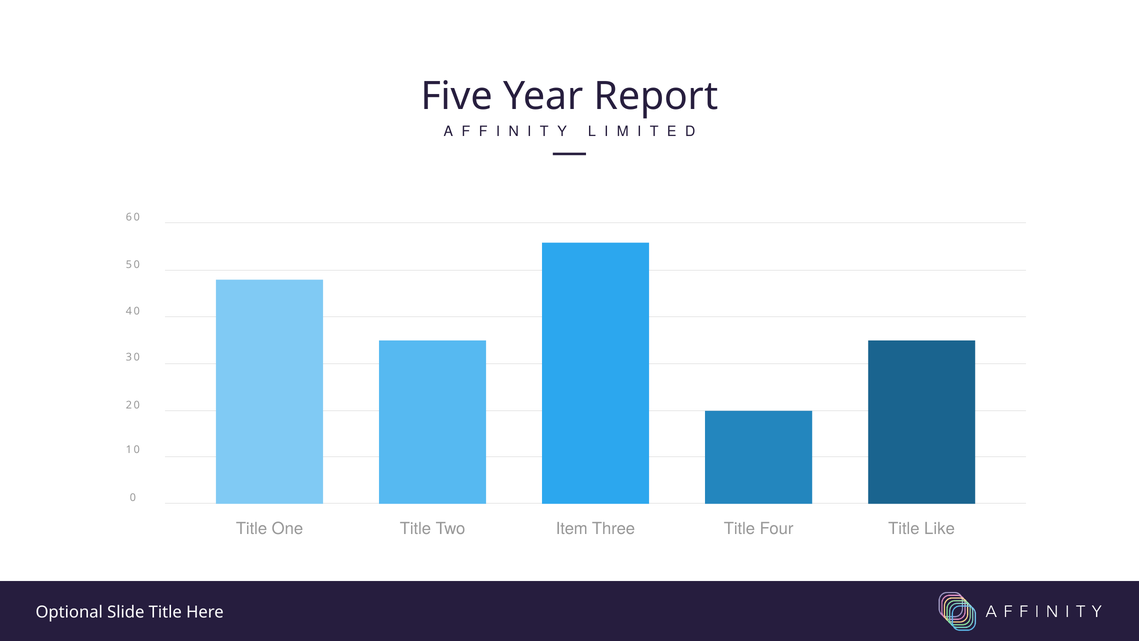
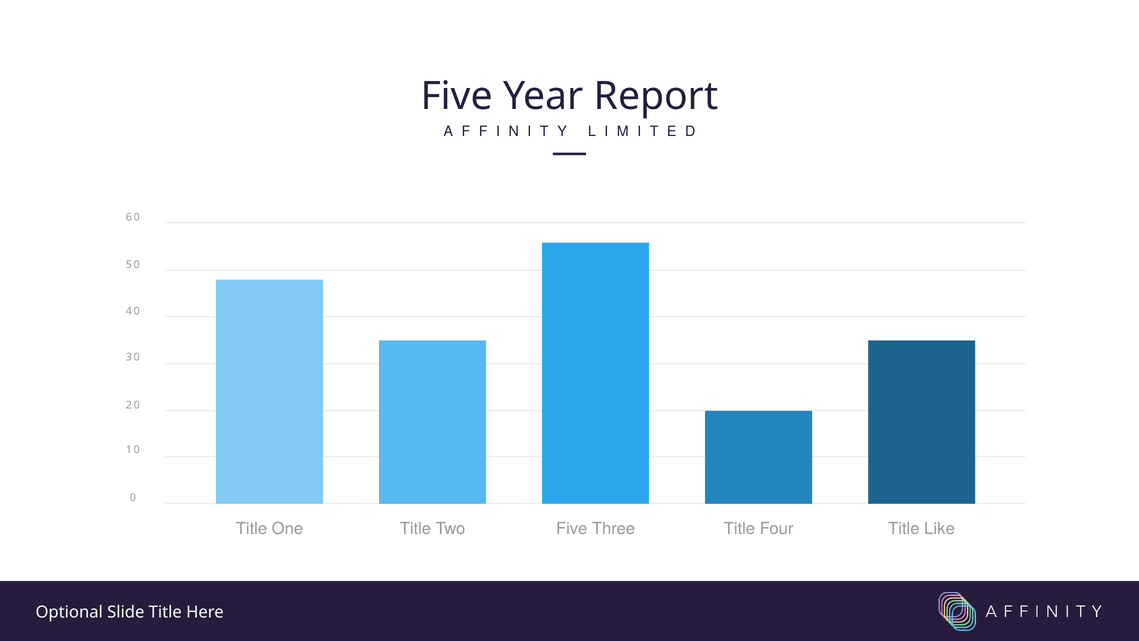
Two Item: Item -> Five
